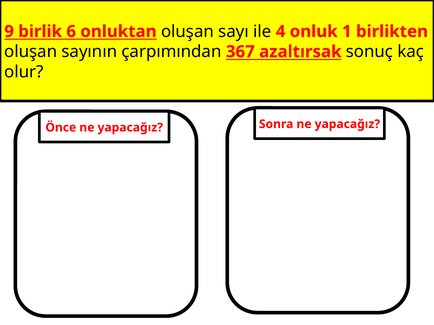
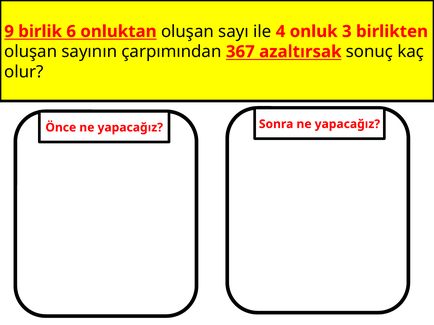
1: 1 -> 3
